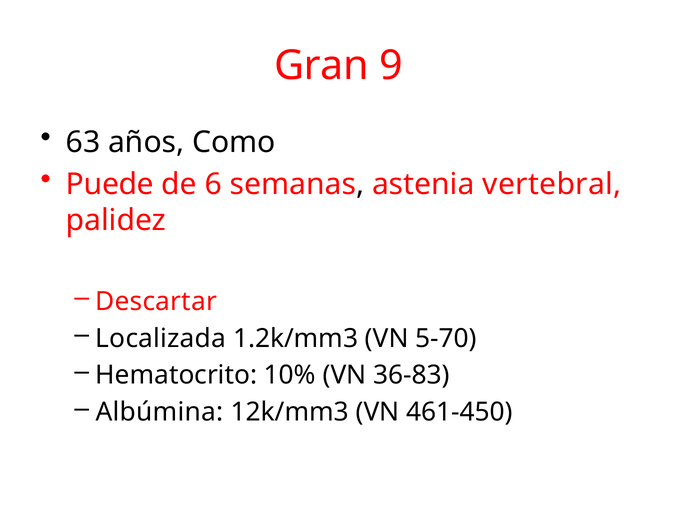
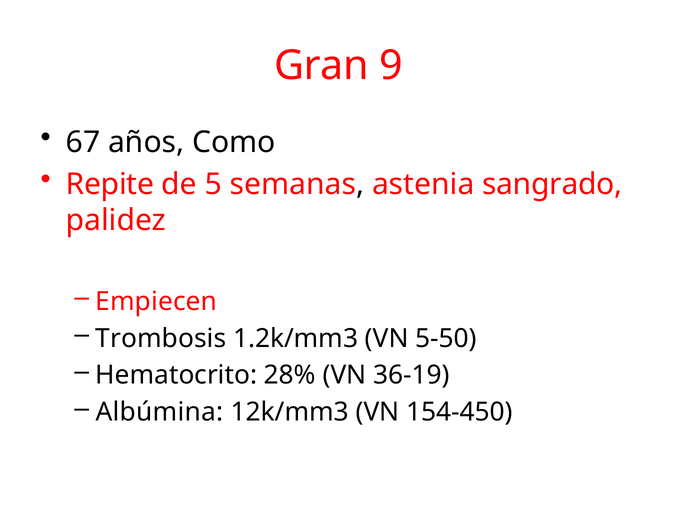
63: 63 -> 67
Puede: Puede -> Repite
6: 6 -> 5
vertebral: vertebral -> sangrado
Descartar: Descartar -> Empiecen
Localizada: Localizada -> Trombosis
5-70: 5-70 -> 5-50
10%: 10% -> 28%
36-83: 36-83 -> 36-19
461-450: 461-450 -> 154-450
